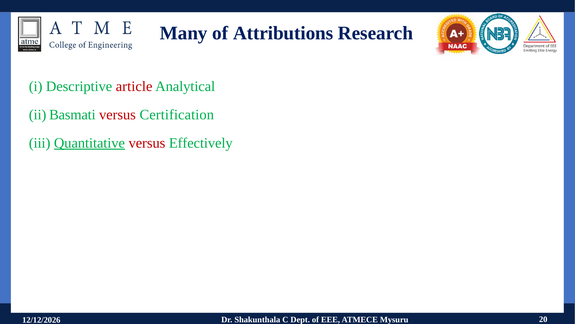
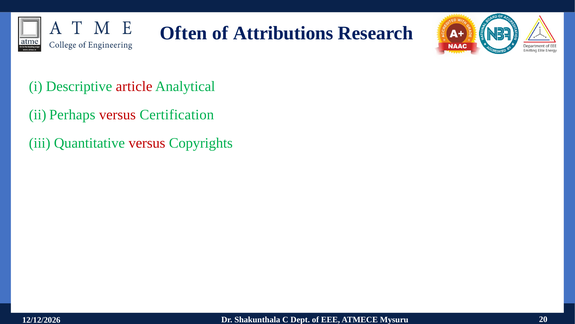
Many: Many -> Often
Basmati: Basmati -> Perhaps
Quantitative underline: present -> none
Effectively: Effectively -> Copyrights
